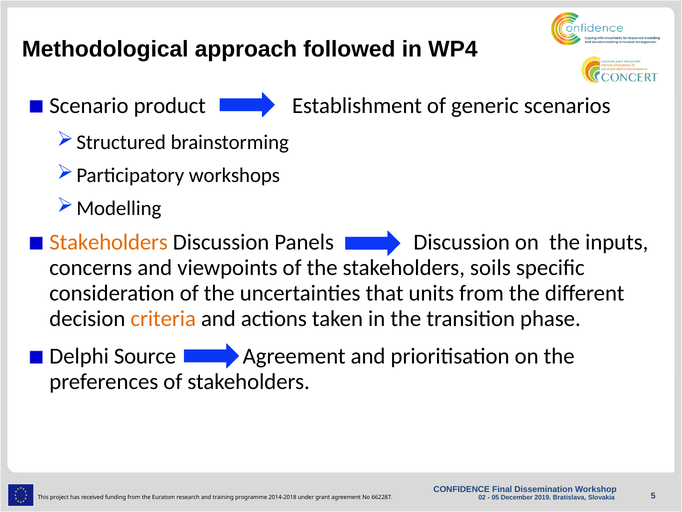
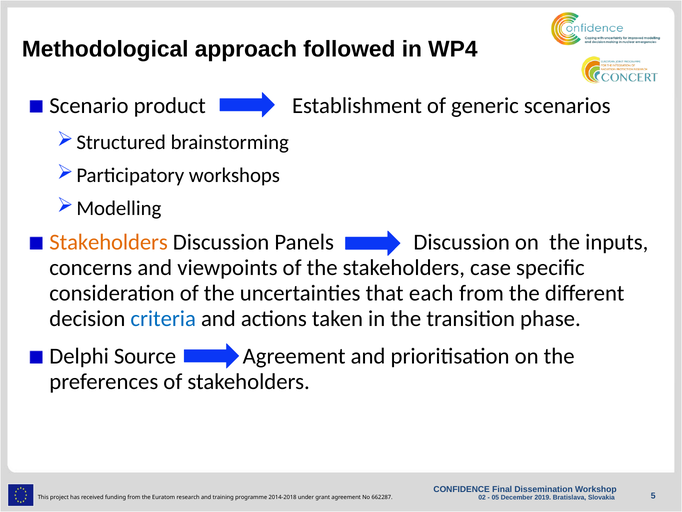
soils: soils -> case
units: units -> each
criteria colour: orange -> blue
